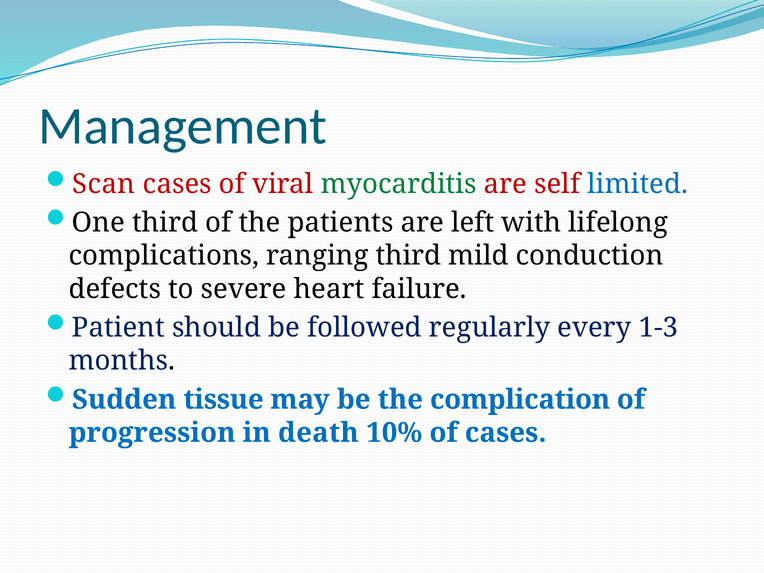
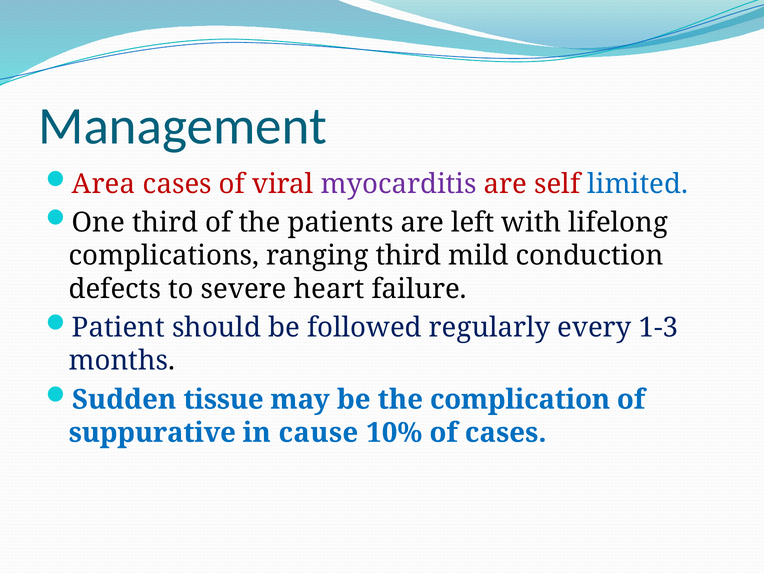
Scan: Scan -> Area
myocarditis colour: green -> purple
progression: progression -> suppurative
death: death -> cause
